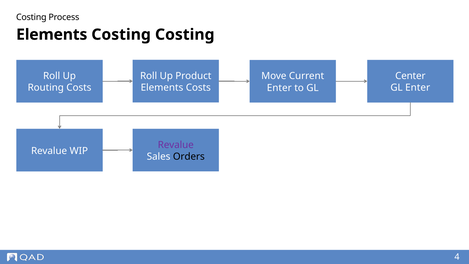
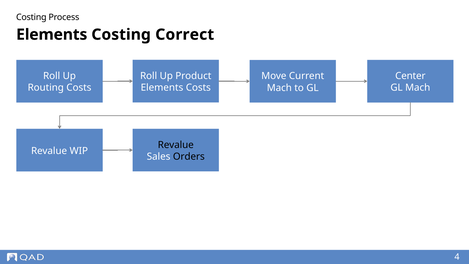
Costing Costing: Costing -> Correct
GL Enter: Enter -> Mach
Enter at (279, 88): Enter -> Mach
Revalue at (176, 145) colour: purple -> black
